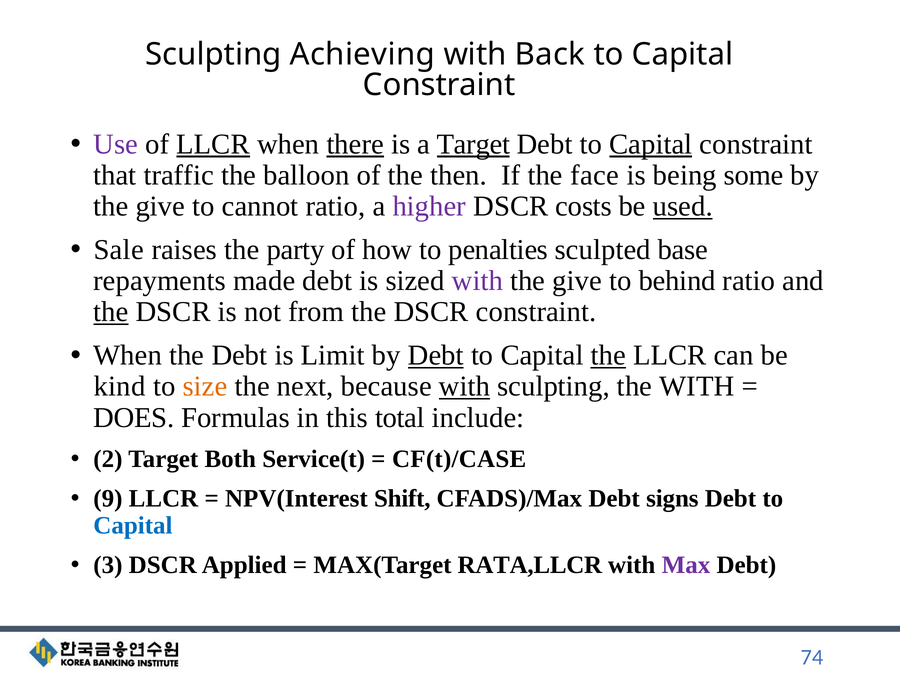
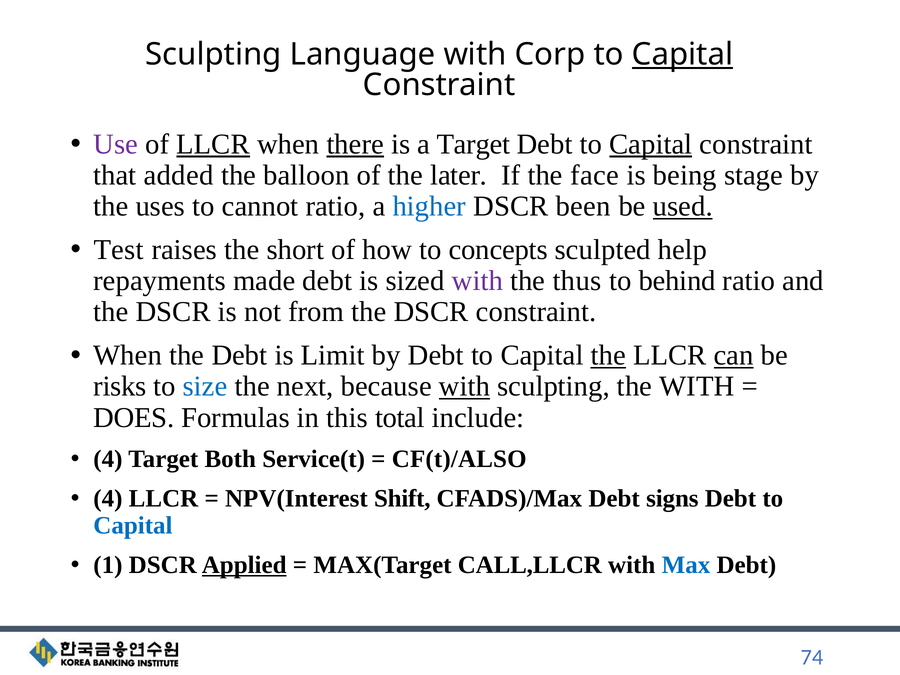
Achieving: Achieving -> Language
Back: Back -> Corp
Capital at (682, 54) underline: none -> present
Target at (473, 144) underline: present -> none
traffic: traffic -> added
then: then -> later
some: some -> stage
give at (160, 206): give -> uses
higher colour: purple -> blue
costs: costs -> been
Sale: Sale -> Test
party: party -> short
penalties: penalties -> concepts
base: base -> help
give at (577, 281): give -> thus
the at (111, 312) underline: present -> none
Debt at (436, 355) underline: present -> none
can underline: none -> present
kind: kind -> risks
size colour: orange -> blue
2 at (108, 459): 2 -> 4
CF(t)/CASE: CF(t)/CASE -> CF(t)/ALSO
9 at (108, 499): 9 -> 4
3: 3 -> 1
Applied underline: none -> present
RATA,LLCR: RATA,LLCR -> CALL,LLCR
Max colour: purple -> blue
